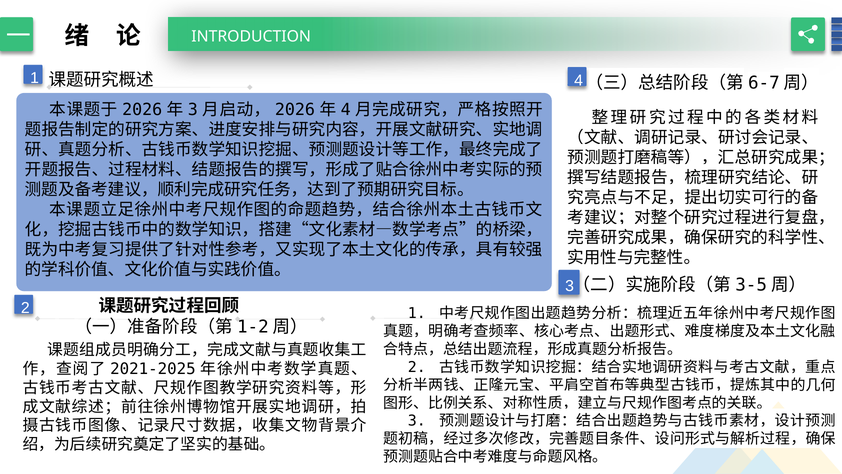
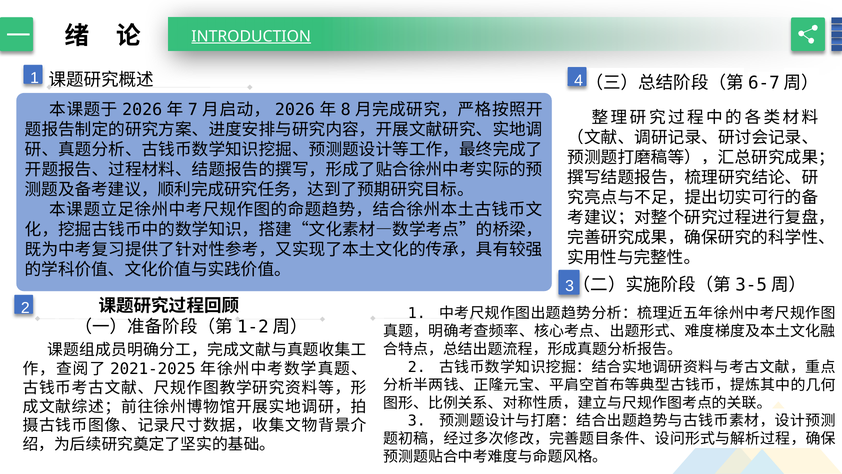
INTRODUCTION underline: none -> present
3 at (193, 109): 3 -> 7
4 at (346, 109): 4 -> 8
